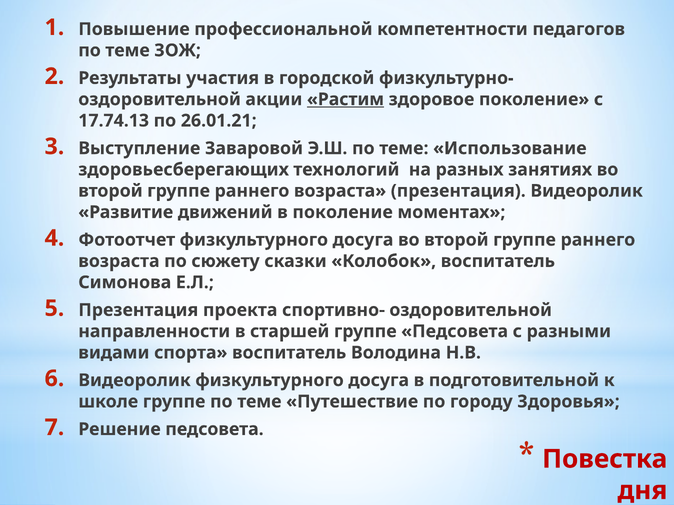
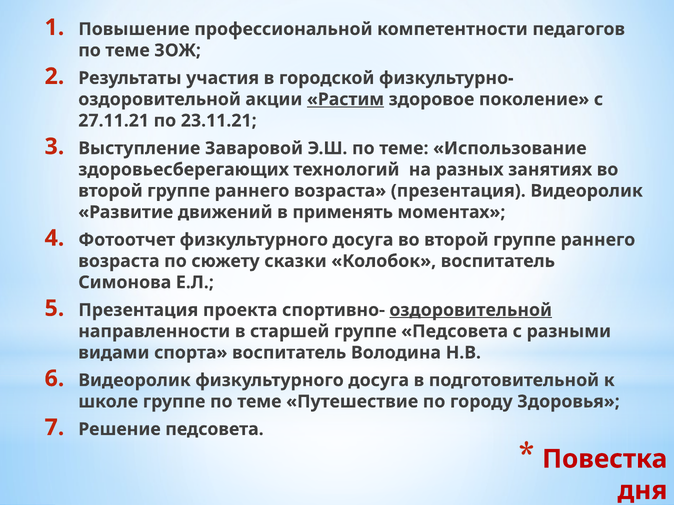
17.74.13: 17.74.13 -> 27.11.21
26.01.21: 26.01.21 -> 23.11.21
в поколение: поколение -> применять
оздоровительной at (471, 310) underline: none -> present
